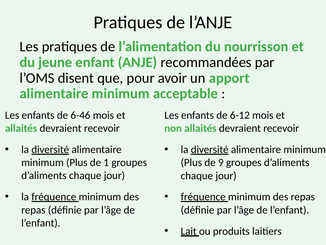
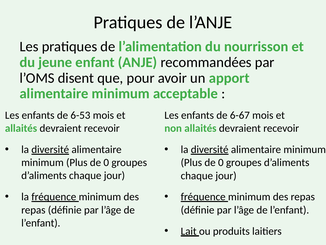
6-46: 6-46 -> 6-53
6-12: 6-12 -> 6-67
1 at (106, 162): 1 -> 0
9 at (221, 162): 9 -> 0
